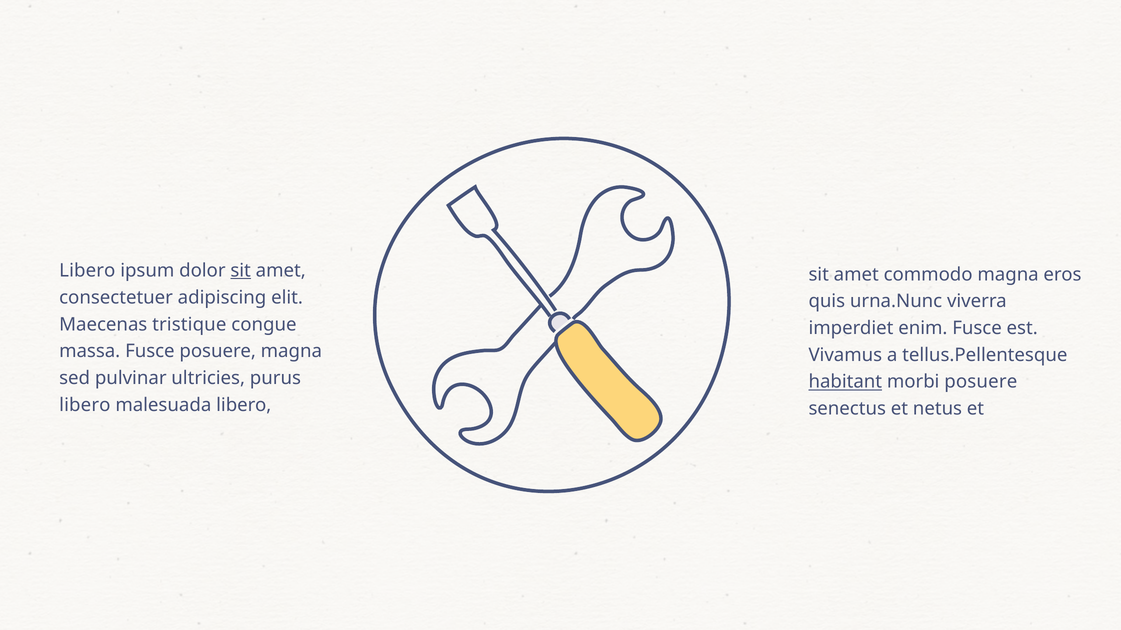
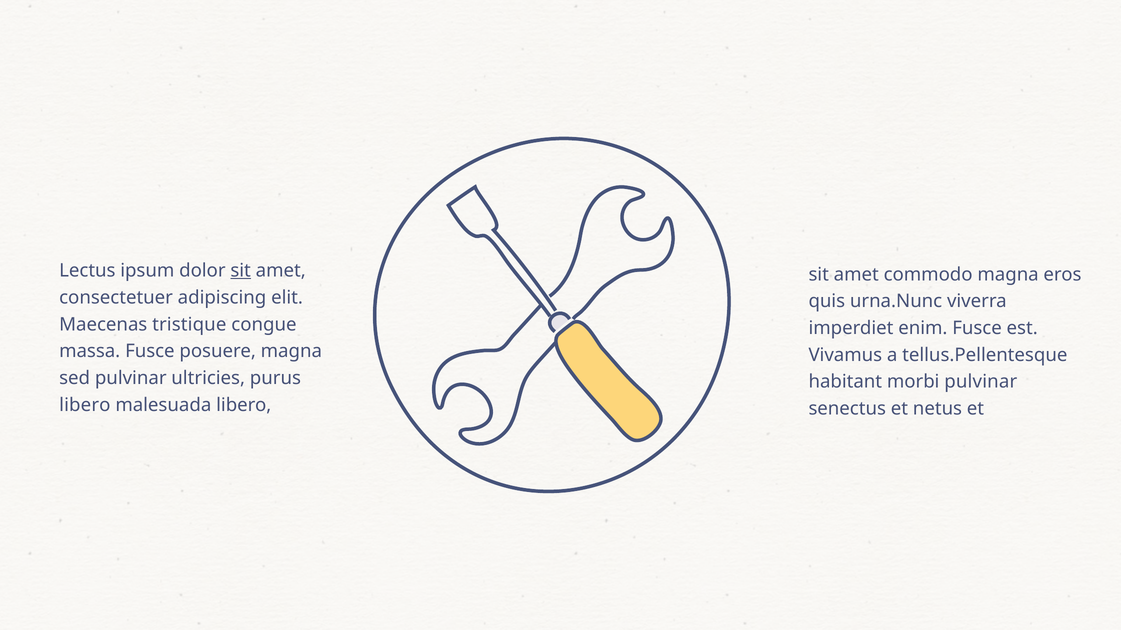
Libero at (87, 271): Libero -> Lectus
habitant underline: present -> none
morbi posuere: posuere -> pulvinar
